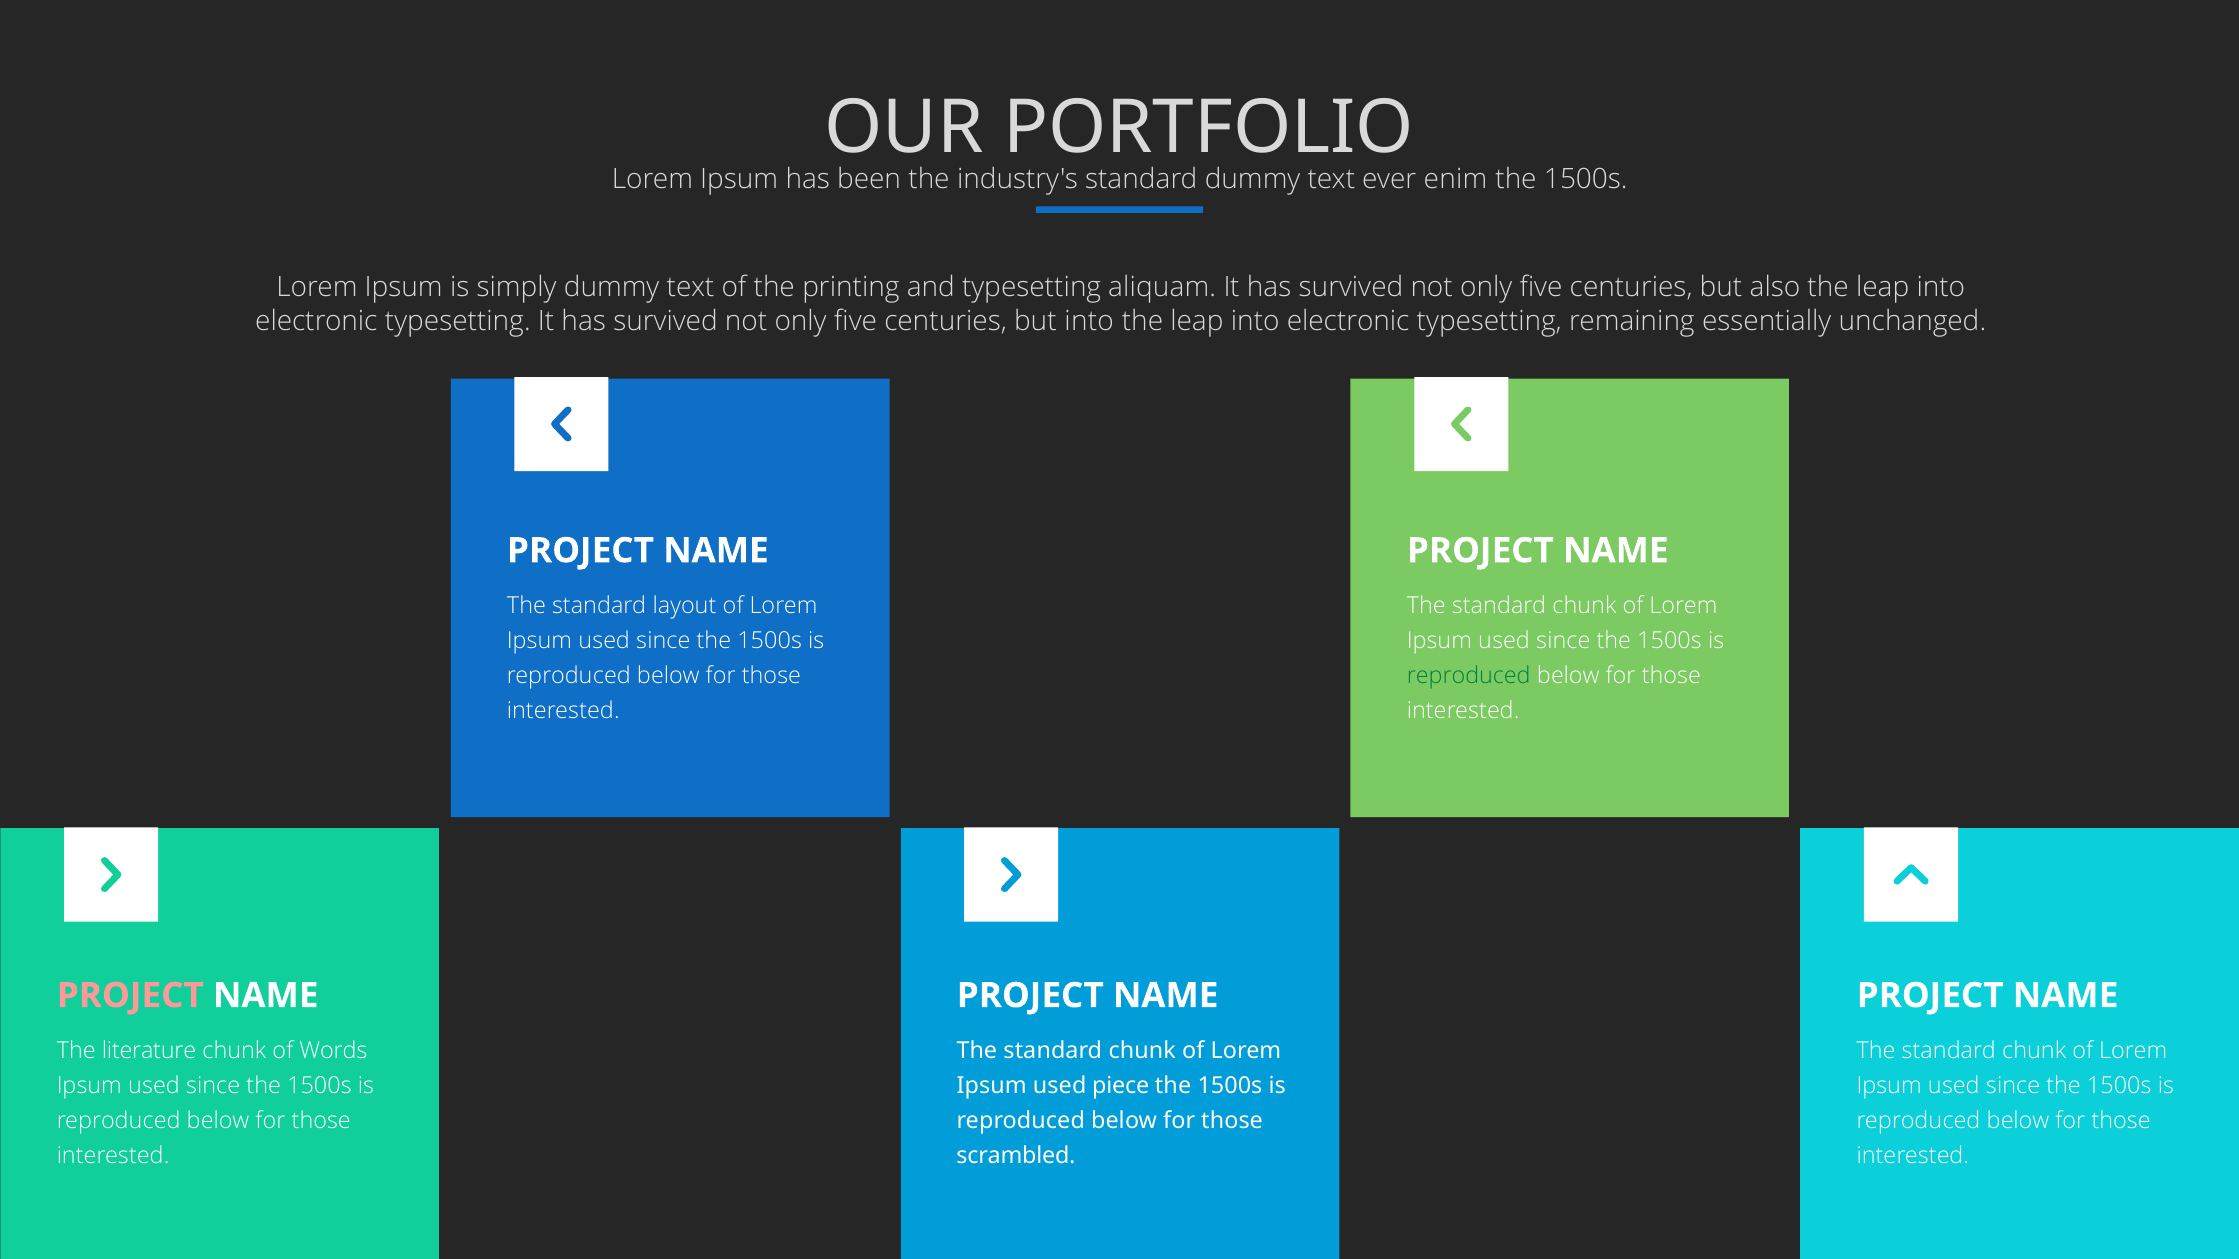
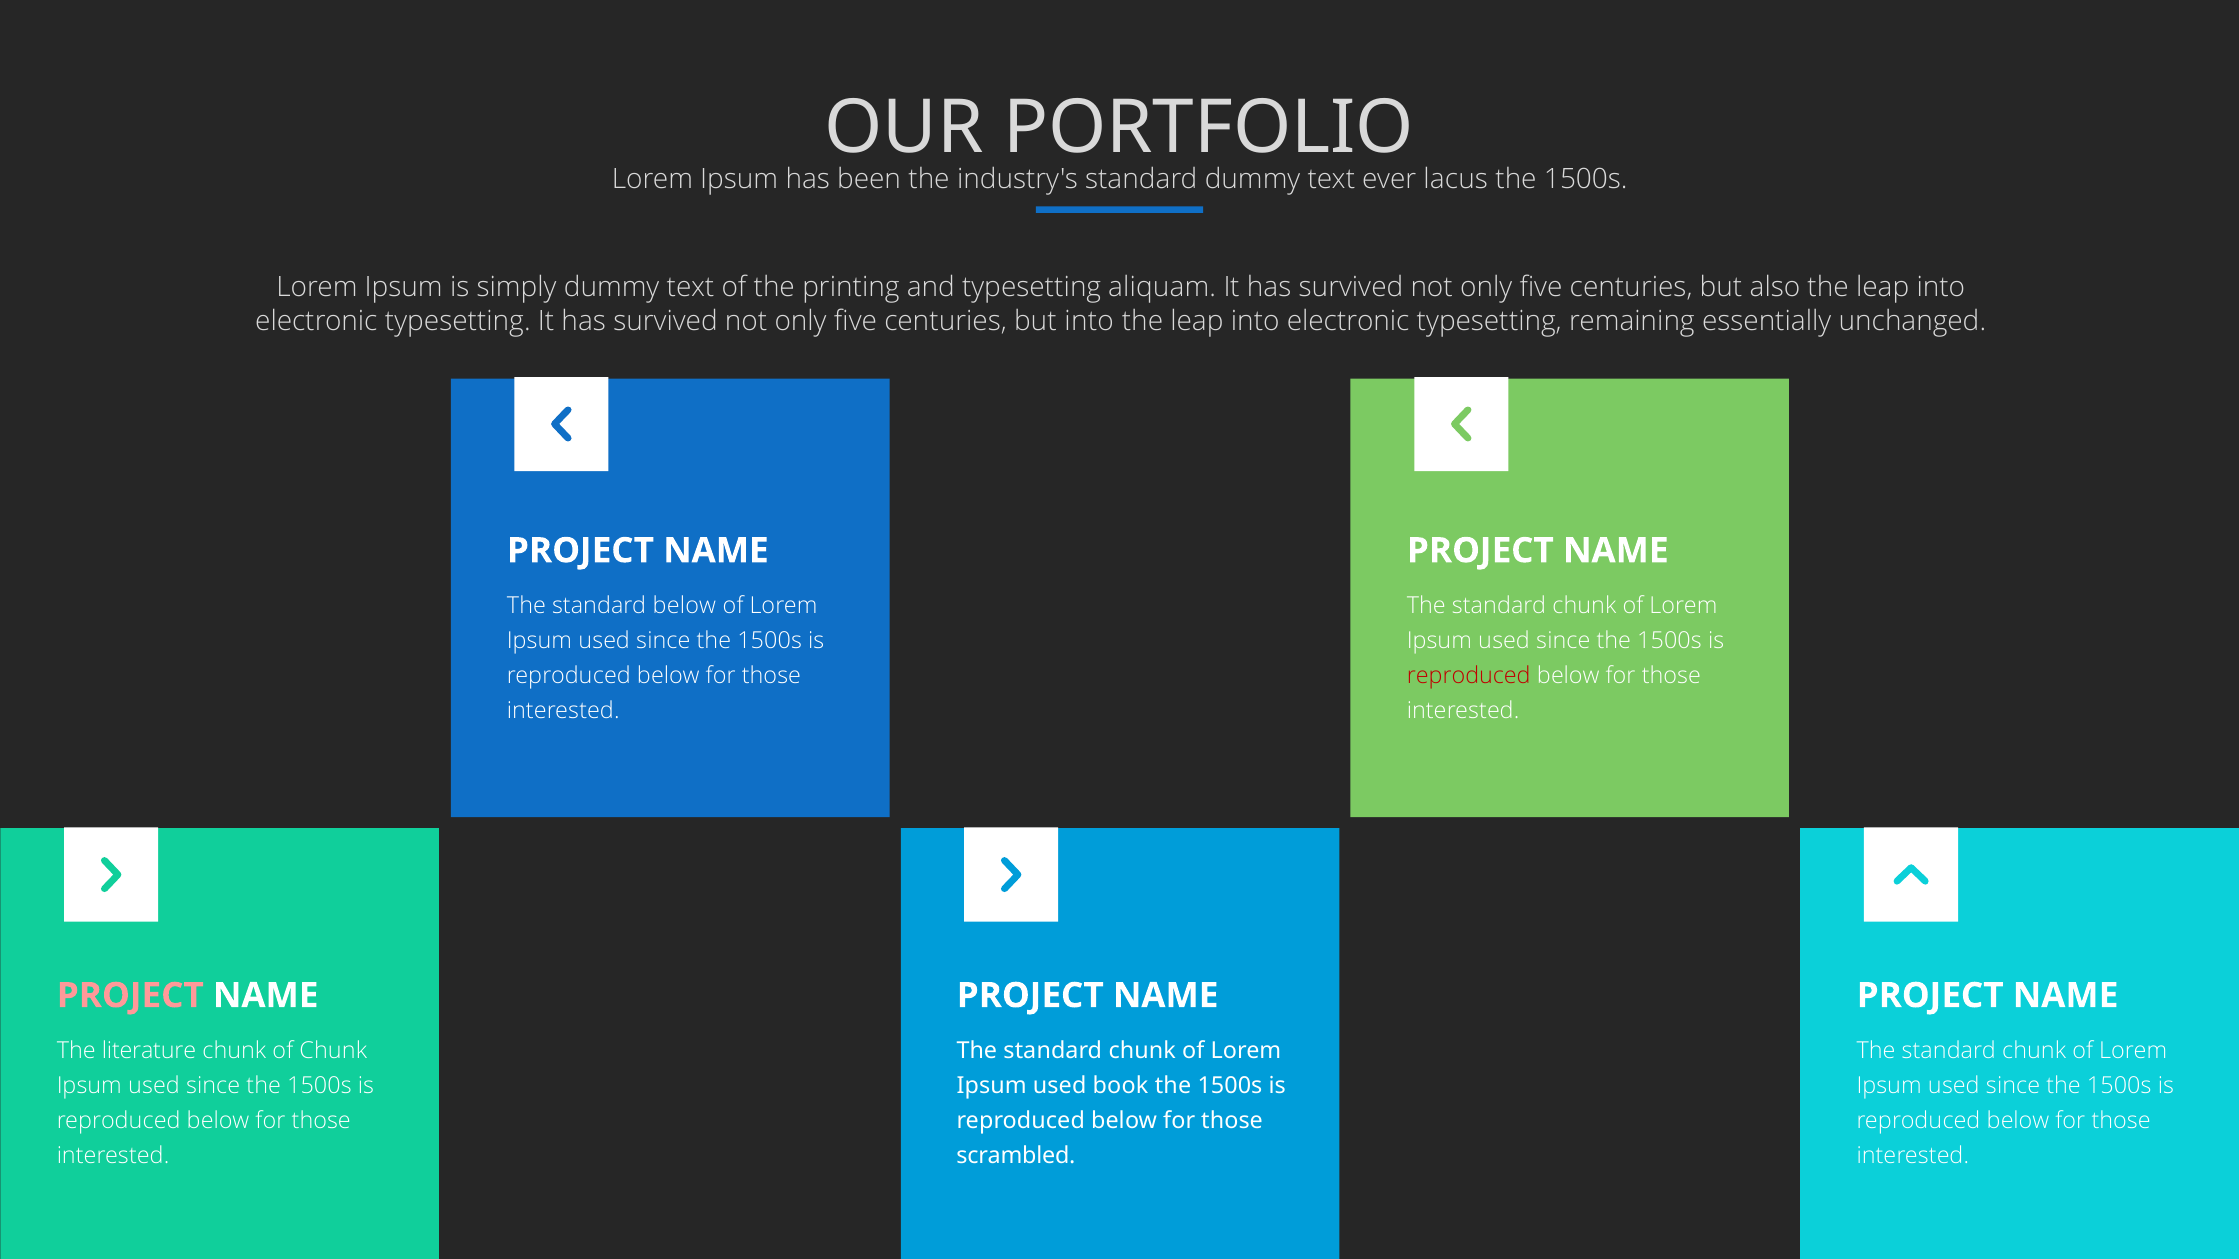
enim: enim -> lacus
standard layout: layout -> below
reproduced at (1469, 676) colour: green -> red
of Words: Words -> Chunk
piece: piece -> book
